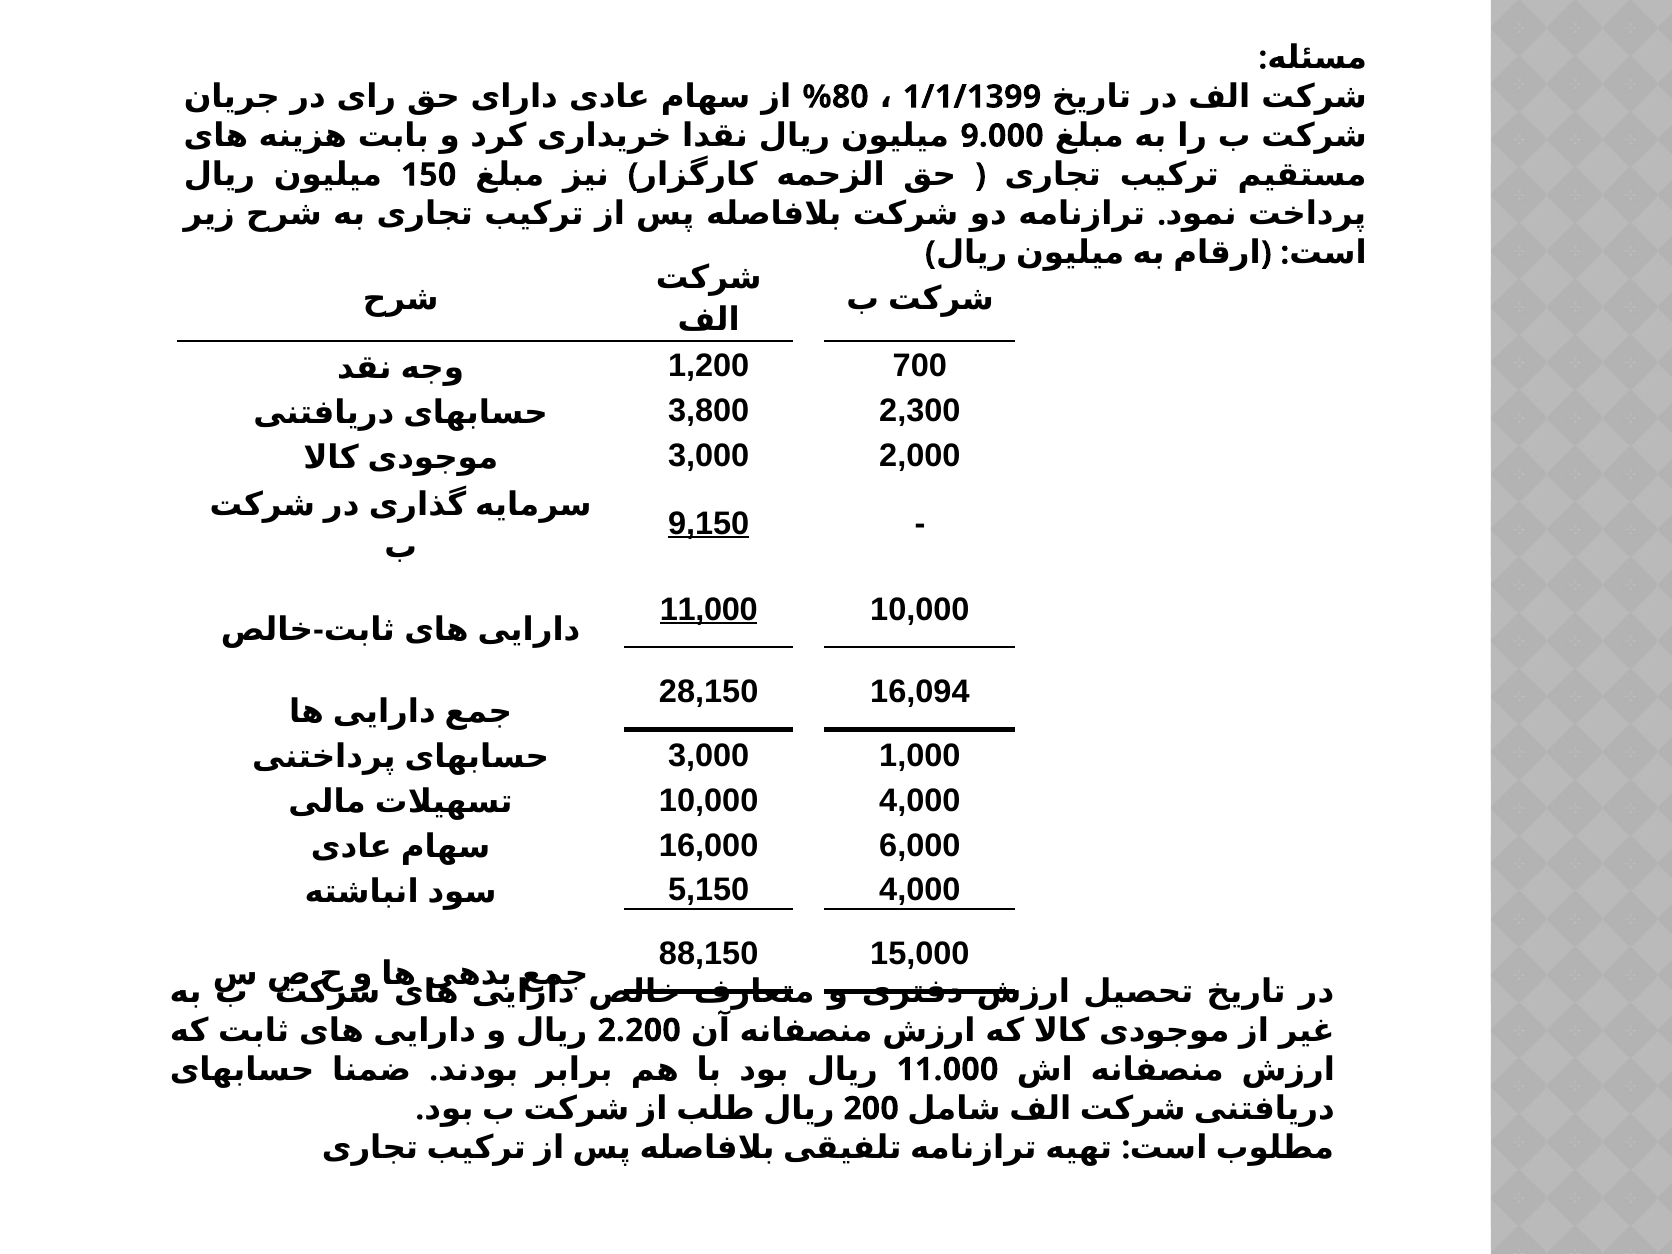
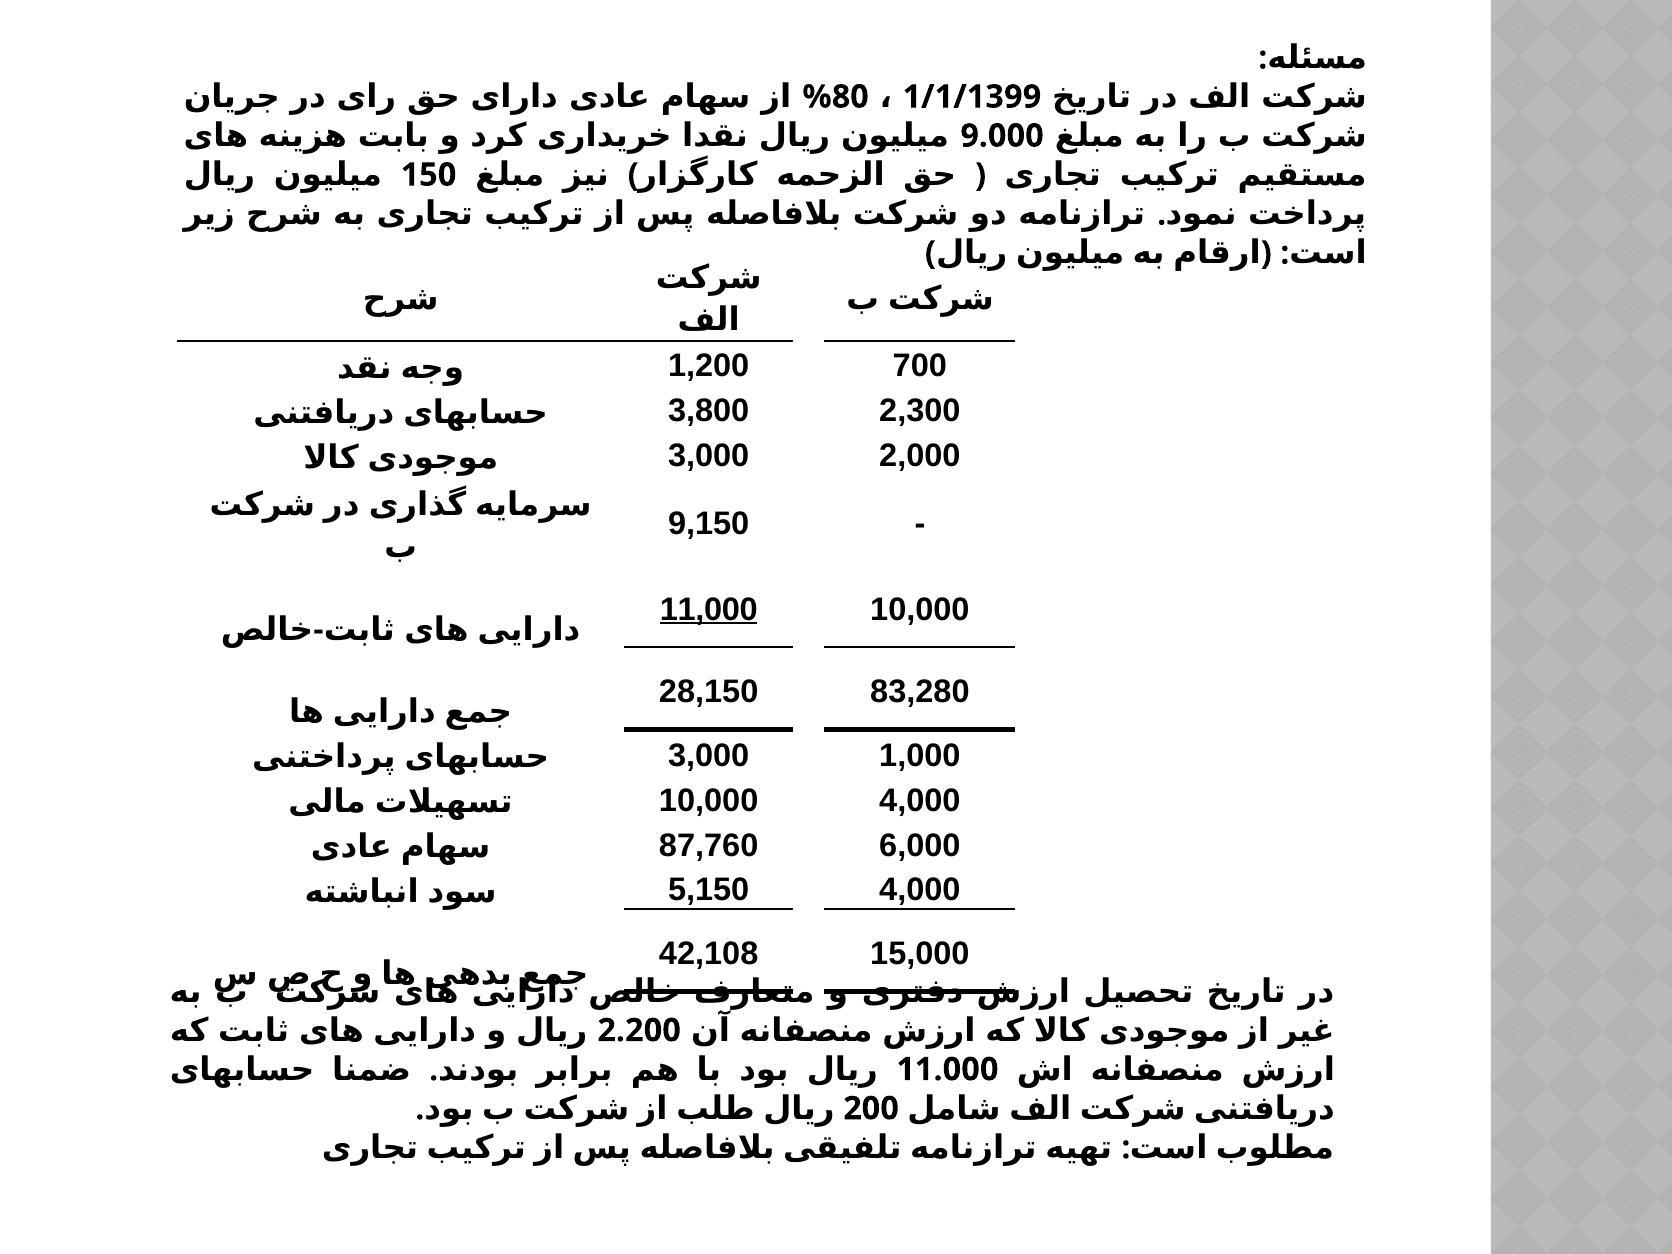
9,150 underline: present -> none
16,094: 16,094 -> 83,280
16,000: 16,000 -> 87,760
88,150: 88,150 -> 42,108
